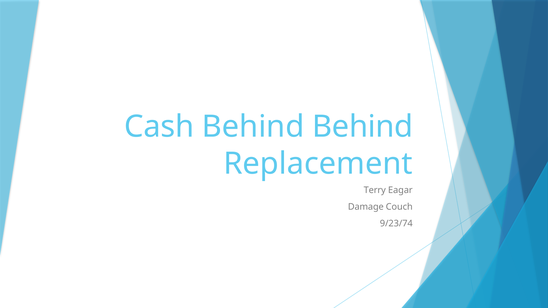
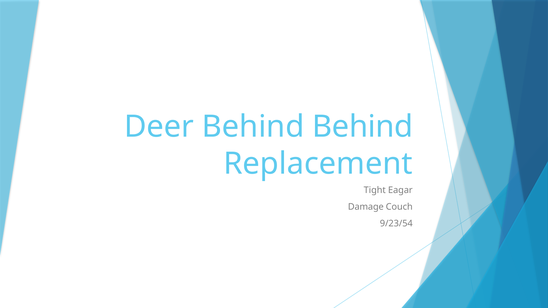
Cash: Cash -> Deer
Terry: Terry -> Tight
9/23/74: 9/23/74 -> 9/23/54
